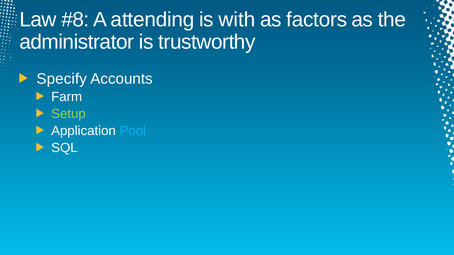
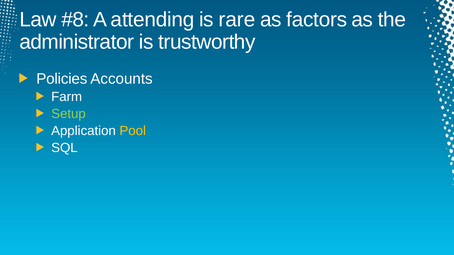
with: with -> rare
Specify: Specify -> Policies
Pool colour: light blue -> yellow
